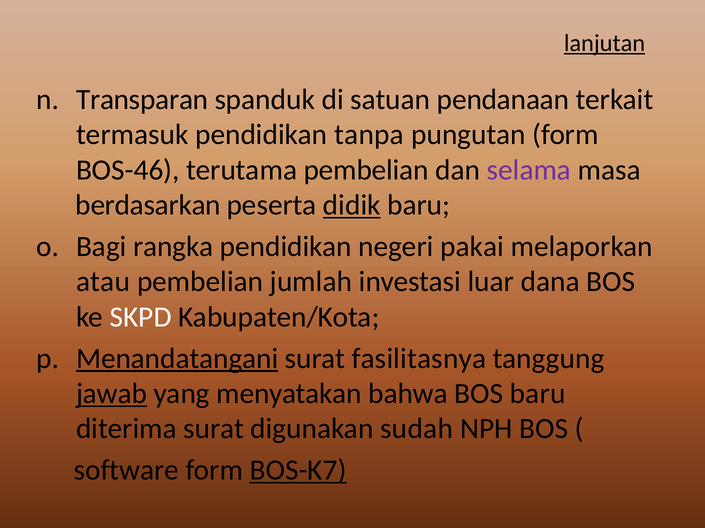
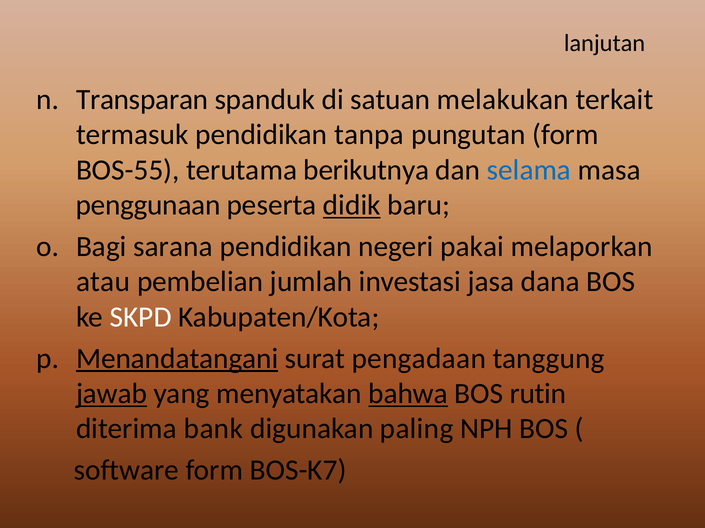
lanjutan underline: present -> none
pendanaan: pendanaan -> melakukan
BOS-46: BOS-46 -> BOS-55
terutama pembelian: pembelian -> berikutnya
selama colour: purple -> blue
berdasarkan: berdasarkan -> penggunaan
rangka: rangka -> sarana
luar: luar -> jasa
fasilitasnya: fasilitasnya -> pengadaan
bahwa underline: none -> present
BOS baru: baru -> rutin
diterima surat: surat -> bank
sudah: sudah -> paling
BOS-K7 underline: present -> none
